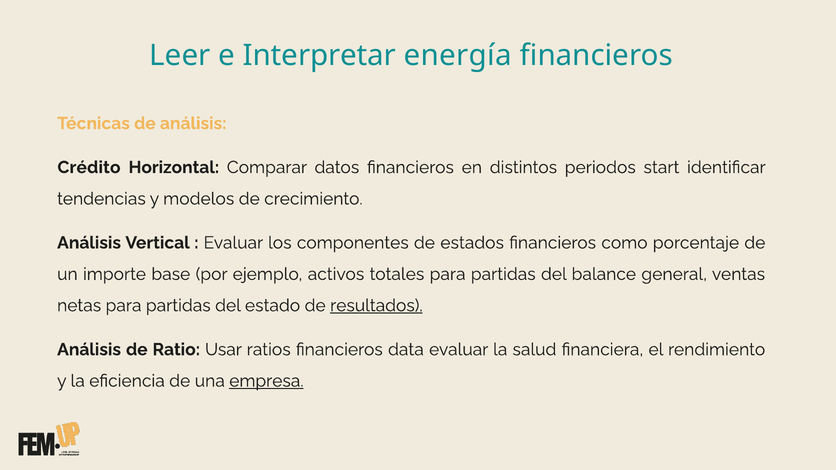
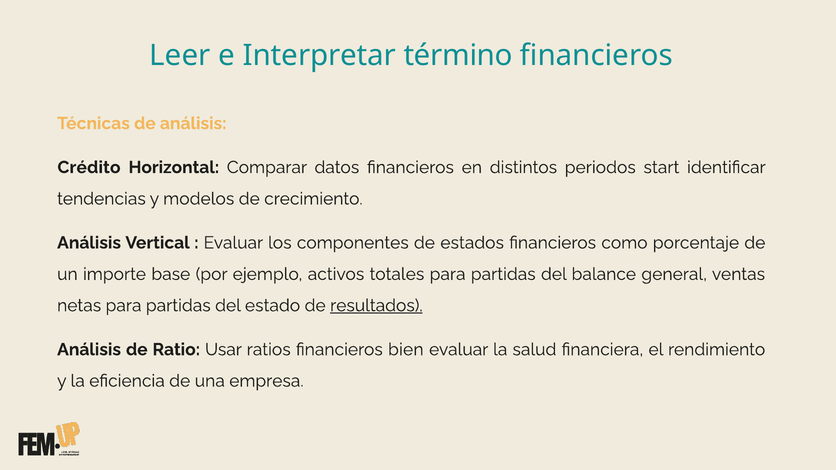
energía: energía -> término
data: data -> bien
empresa underline: present -> none
